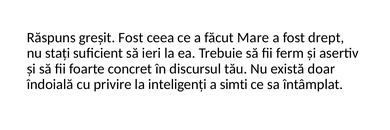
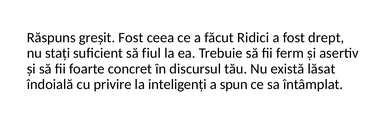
Mare: Mare -> Ridici
ieri: ieri -> fiul
doar: doar -> lăsat
simti: simti -> spun
